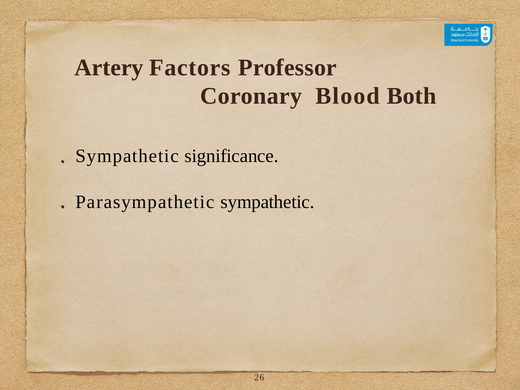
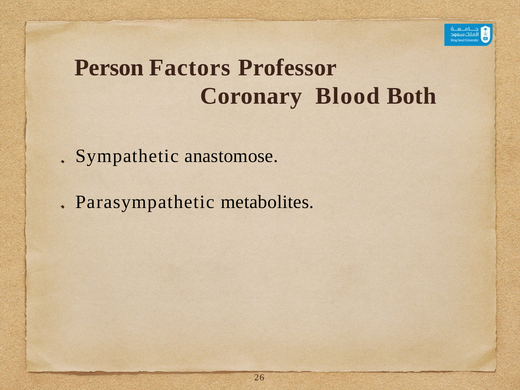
Artery: Artery -> Person
significance: significance -> anastomose
Parasympathetic sympathetic: sympathetic -> metabolites
